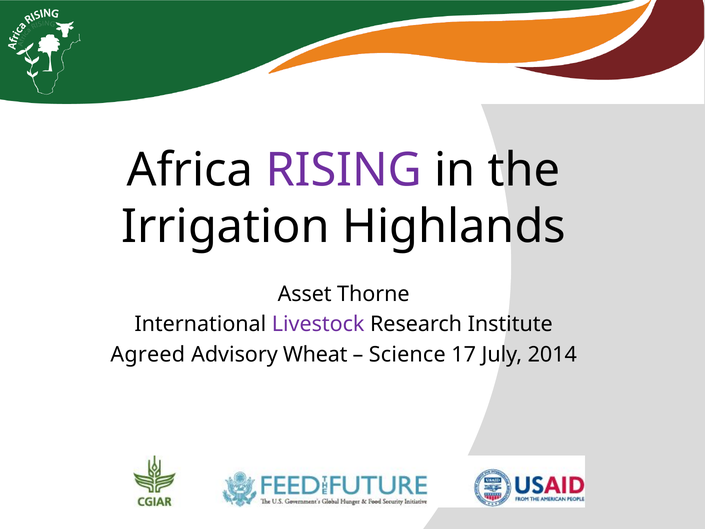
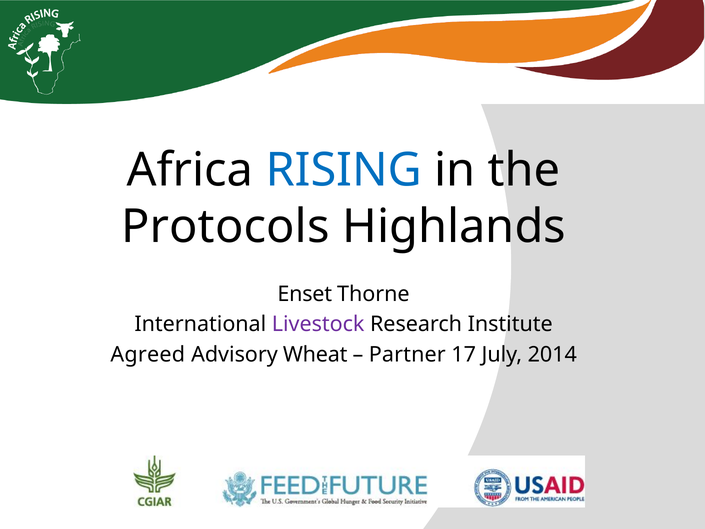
RISING colour: purple -> blue
Irrigation: Irrigation -> Protocols
Asset: Asset -> Enset
Science: Science -> Partner
